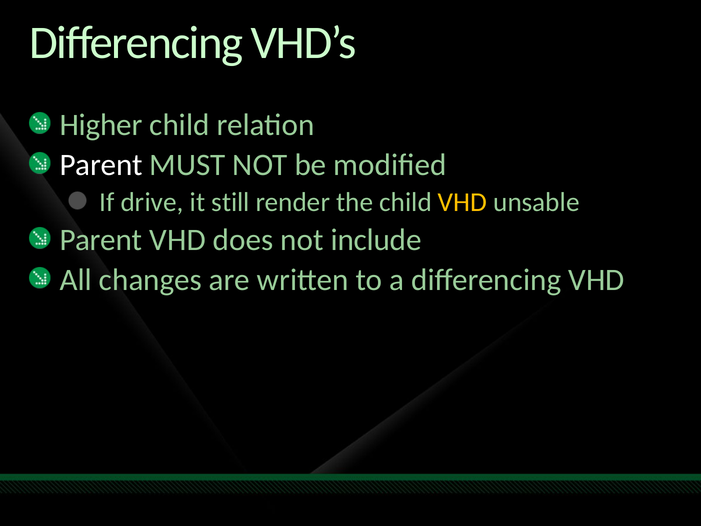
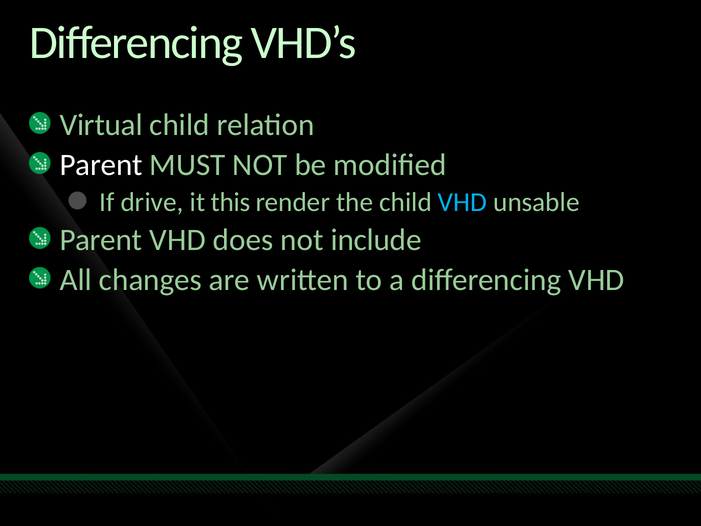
Higher: Higher -> Virtual
still: still -> this
VHD at (463, 202) colour: yellow -> light blue
